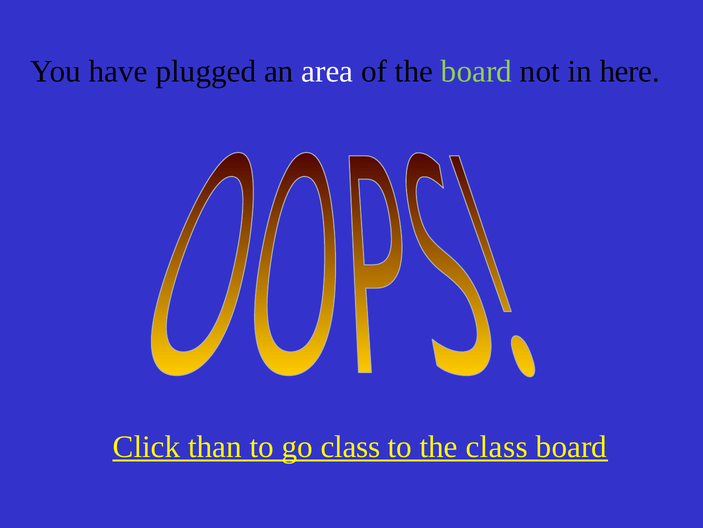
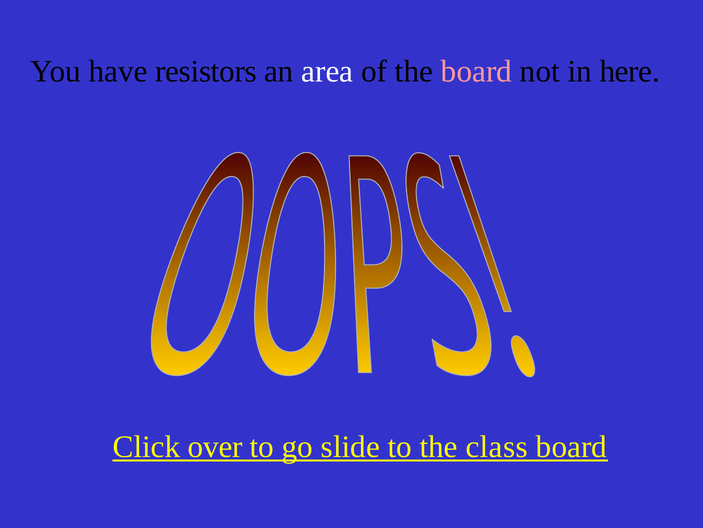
plugged: plugged -> resistors
board at (477, 71) colour: light green -> pink
than: than -> over
go class: class -> slide
